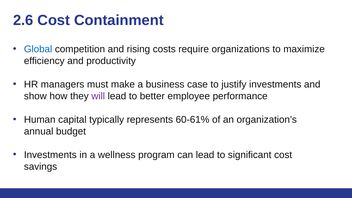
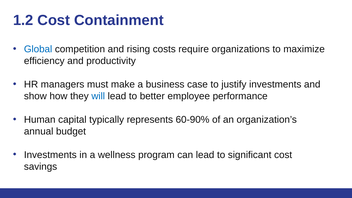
2.6: 2.6 -> 1.2
will colour: purple -> blue
60-61%: 60-61% -> 60-90%
